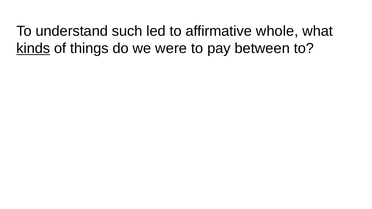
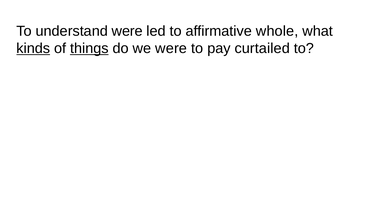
understand such: such -> were
things underline: none -> present
between: between -> curtailed
